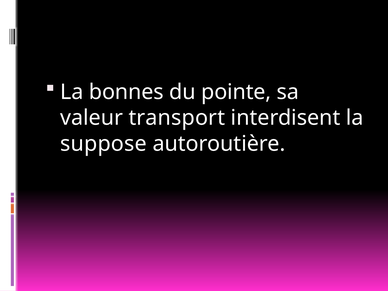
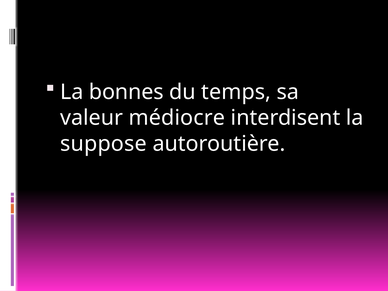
pointe: pointe -> temps
transport: transport -> médiocre
